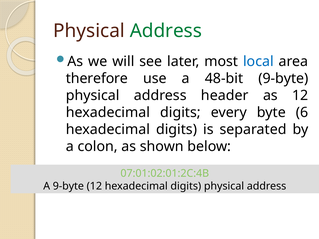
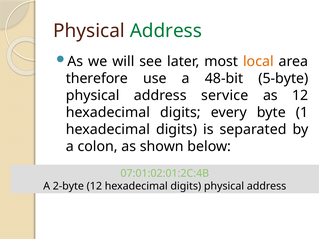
local colour: blue -> orange
48-bit 9-byte: 9-byte -> 5-byte
header: header -> service
6: 6 -> 1
A 9-byte: 9-byte -> 2-byte
